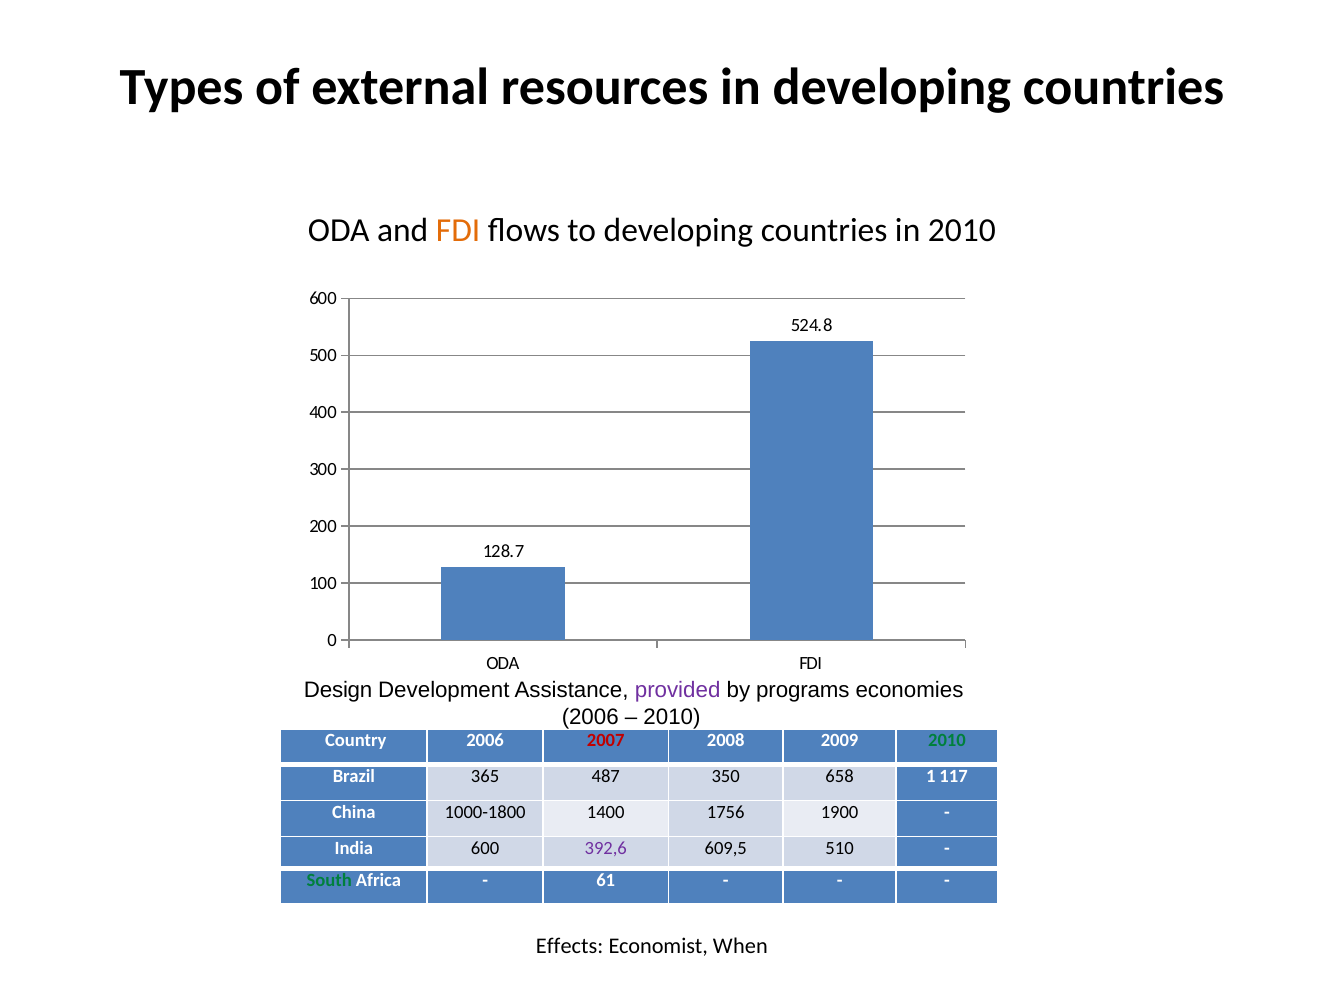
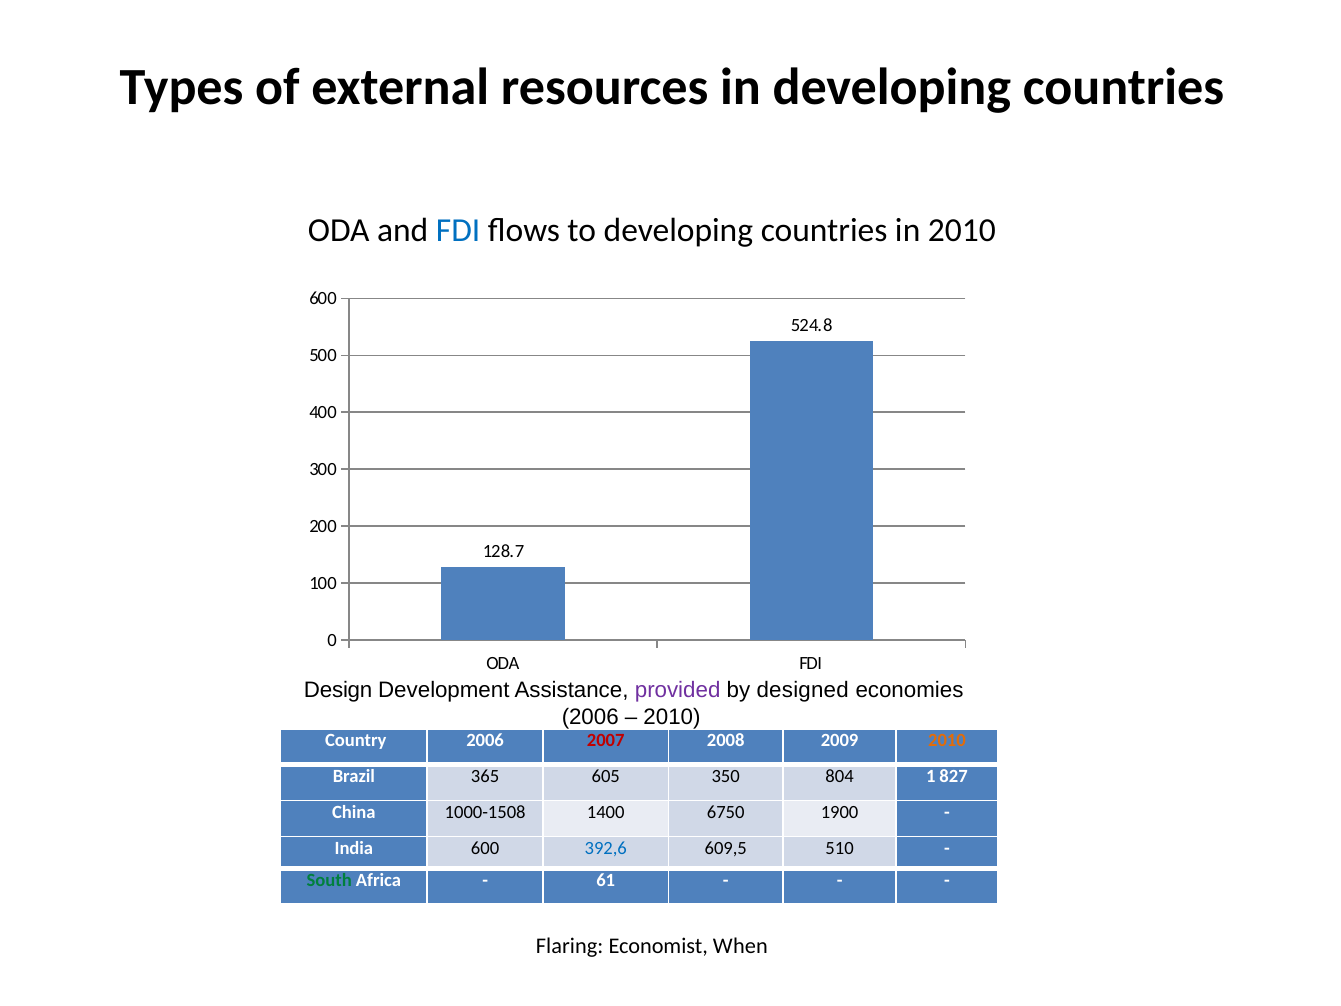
FDI at (458, 230) colour: orange -> blue
programs: programs -> designed
2010 at (947, 740) colour: green -> orange
487: 487 -> 605
658: 658 -> 804
117: 117 -> 827
1000-1800: 1000-1800 -> 1000-1508
1756: 1756 -> 6750
392,6 colour: purple -> blue
Effects: Effects -> Flaring
